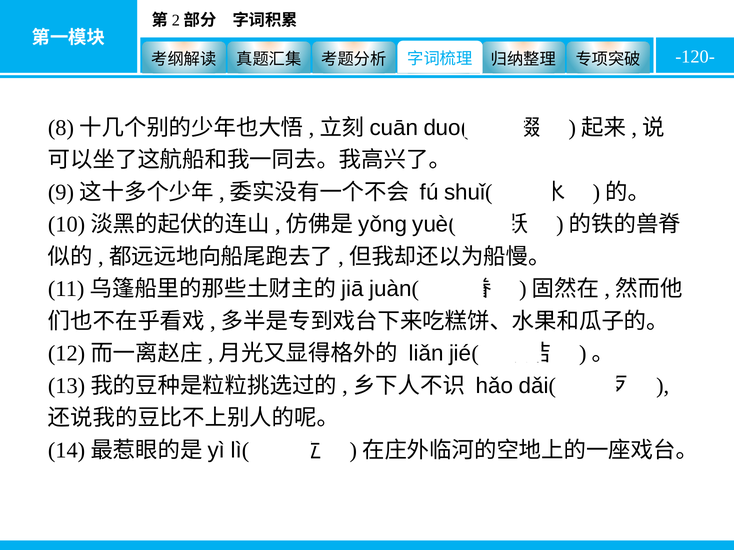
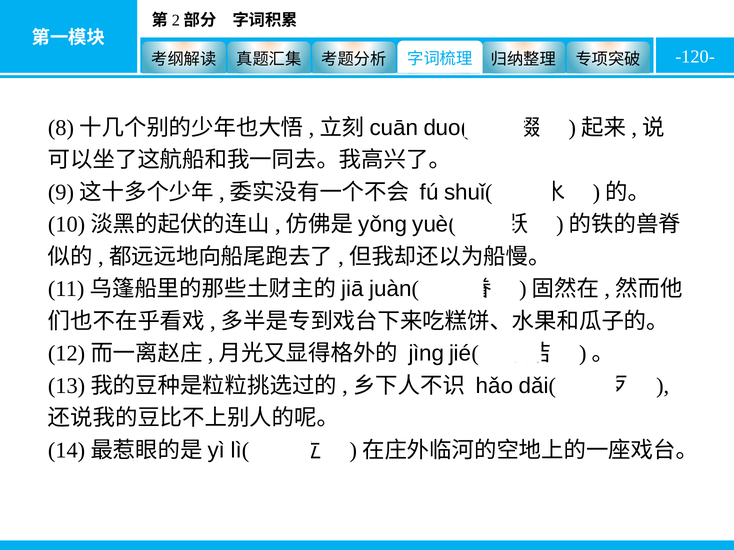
liǎn: liǎn -> jìng
